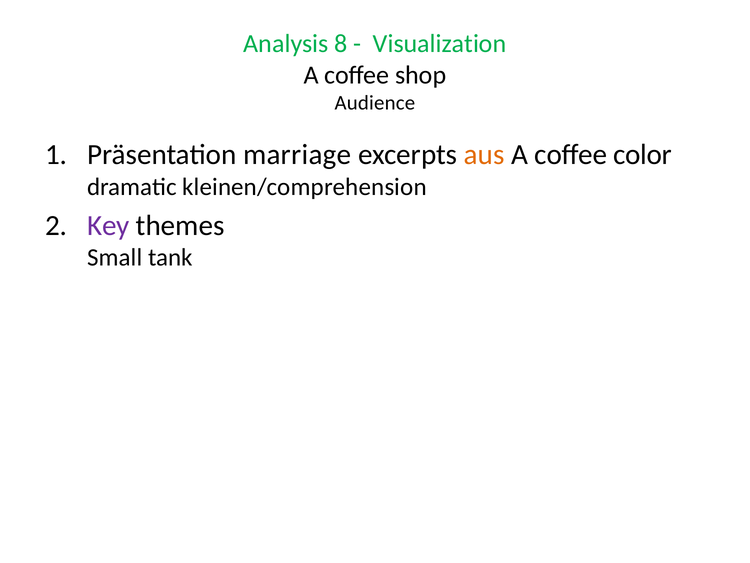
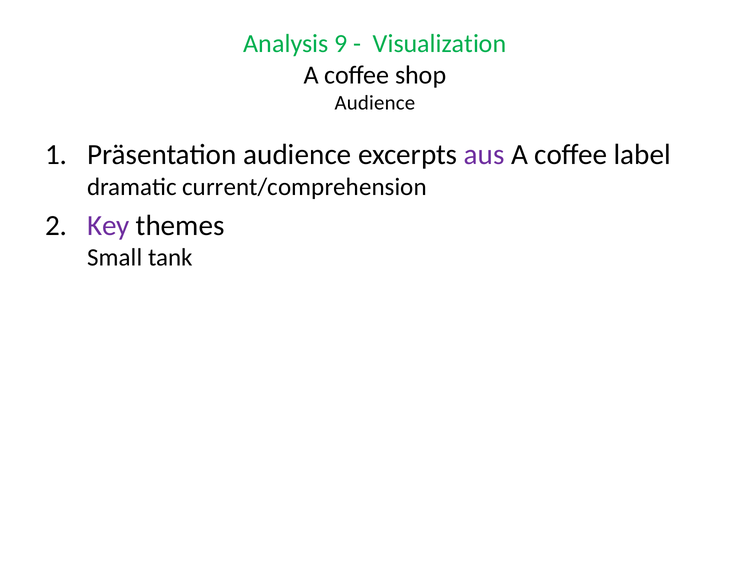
8: 8 -> 9
Präsentation marriage: marriage -> audience
aus colour: orange -> purple
color: color -> label
kleinen/comprehension: kleinen/comprehension -> current/comprehension
